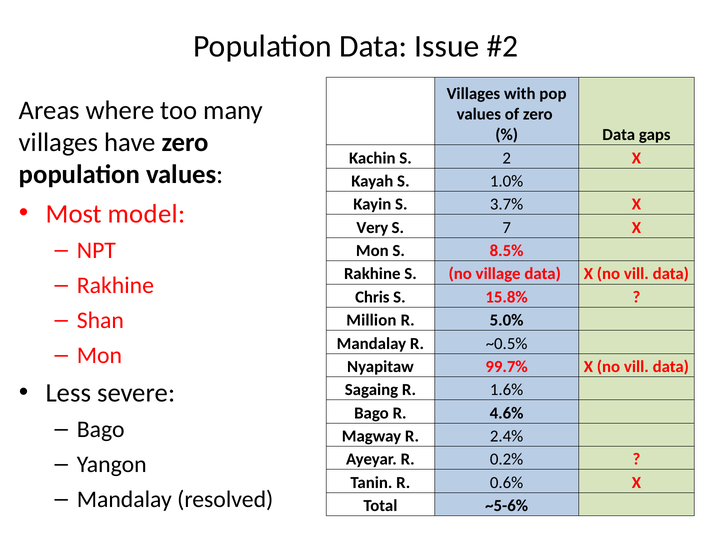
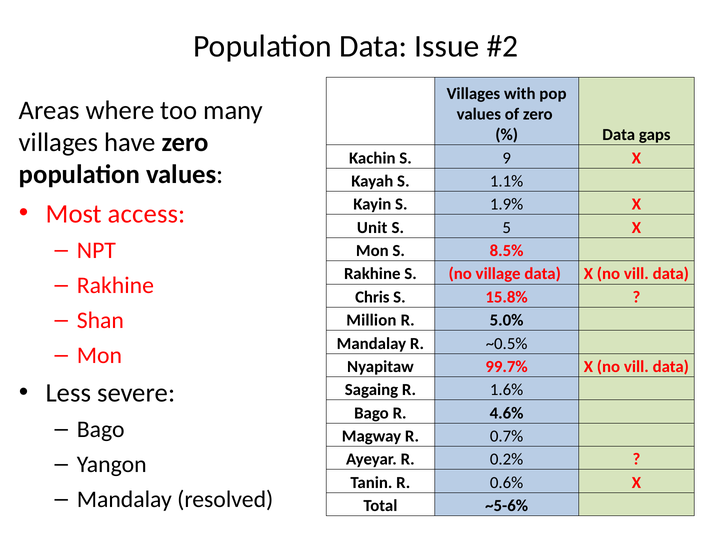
2: 2 -> 9
1.0%: 1.0% -> 1.1%
3.7%: 3.7% -> 1.9%
model: model -> access
Very: Very -> Unit
7: 7 -> 5
2.4%: 2.4% -> 0.7%
